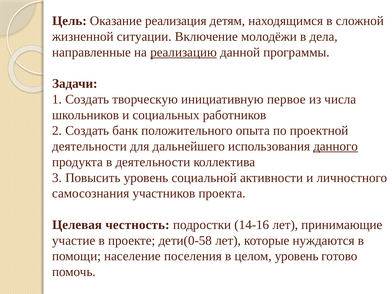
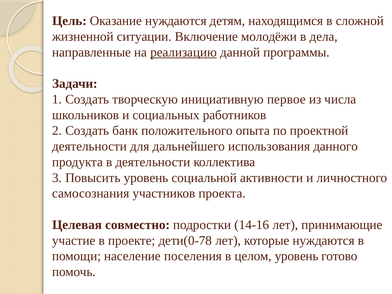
Оказание реализация: реализация -> нуждаются
данного underline: present -> none
честность: честность -> совместно
дети(0-58: дети(0-58 -> дети(0-78
